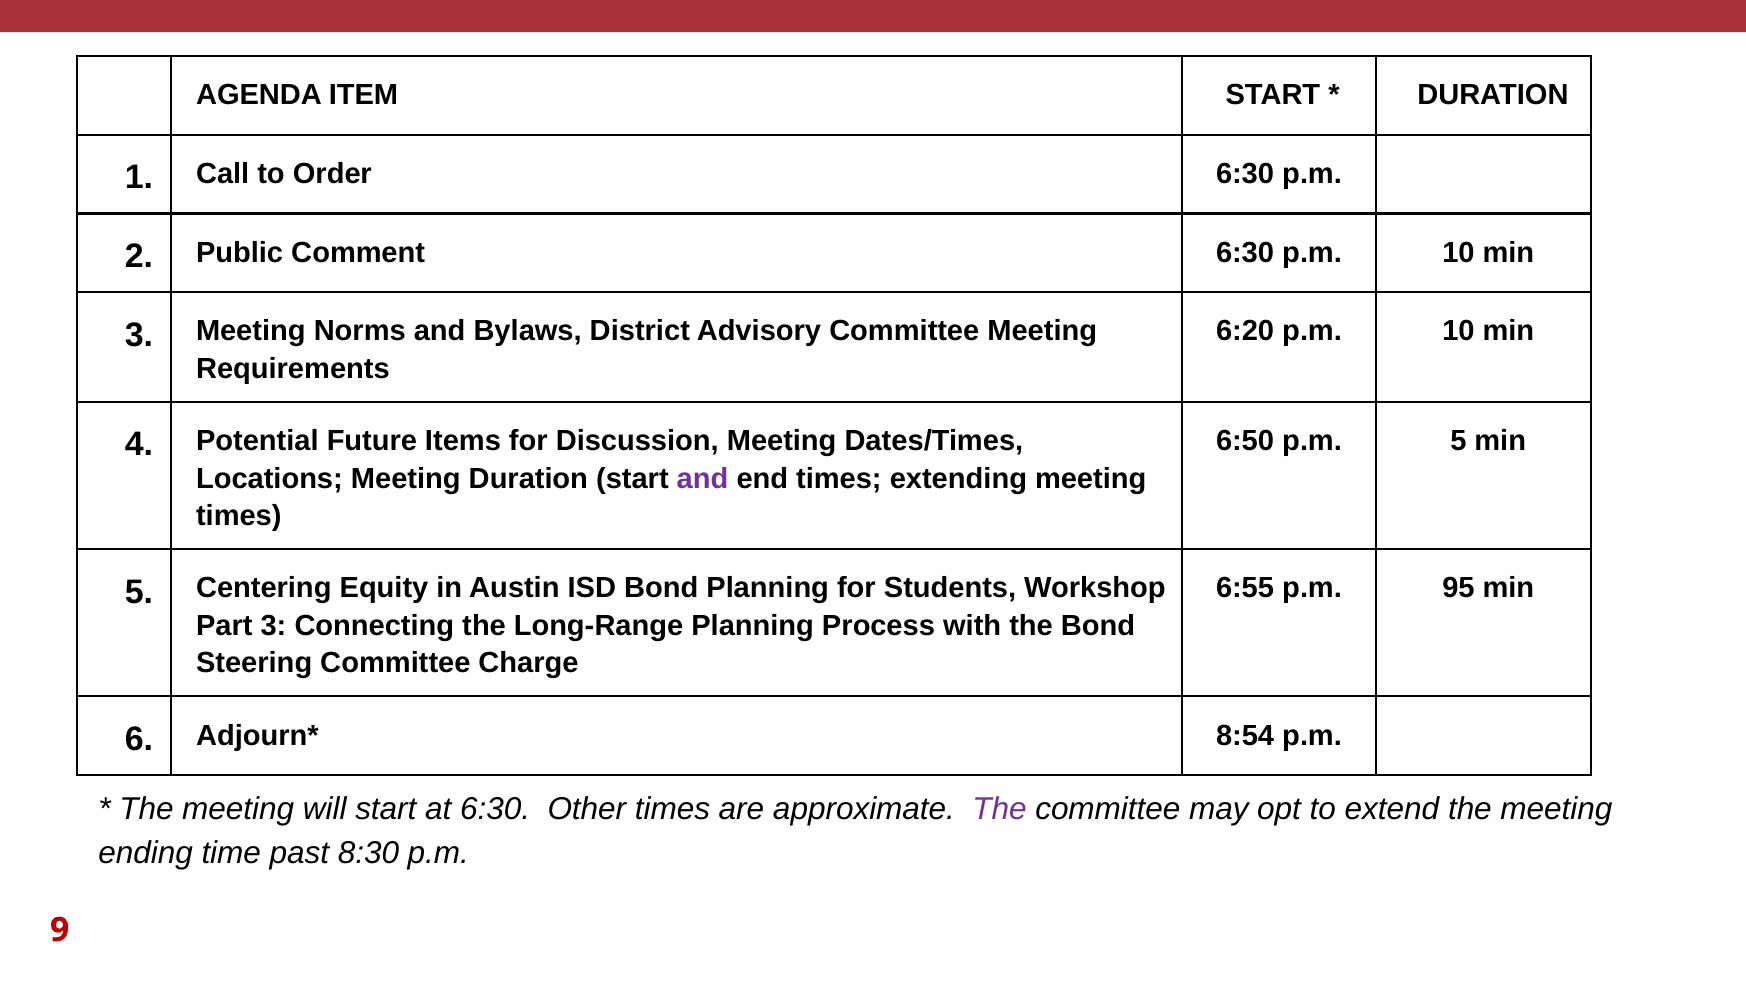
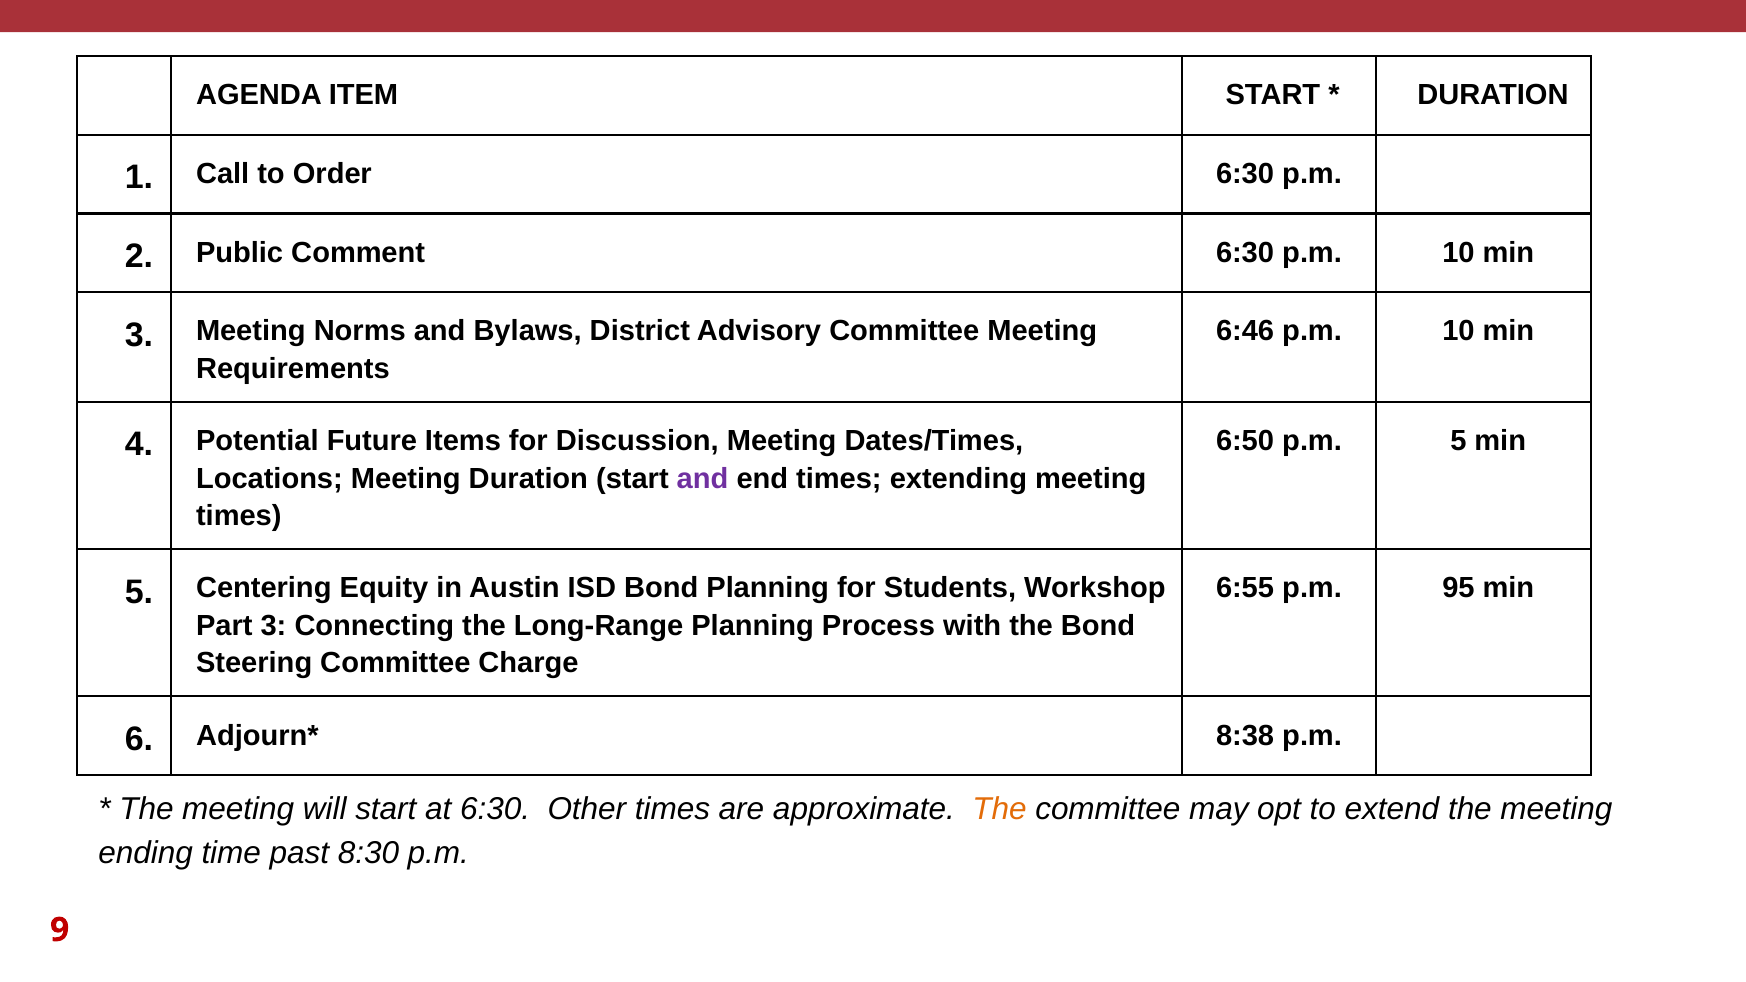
6:20: 6:20 -> 6:46
8:54: 8:54 -> 8:38
The at (1000, 810) colour: purple -> orange
